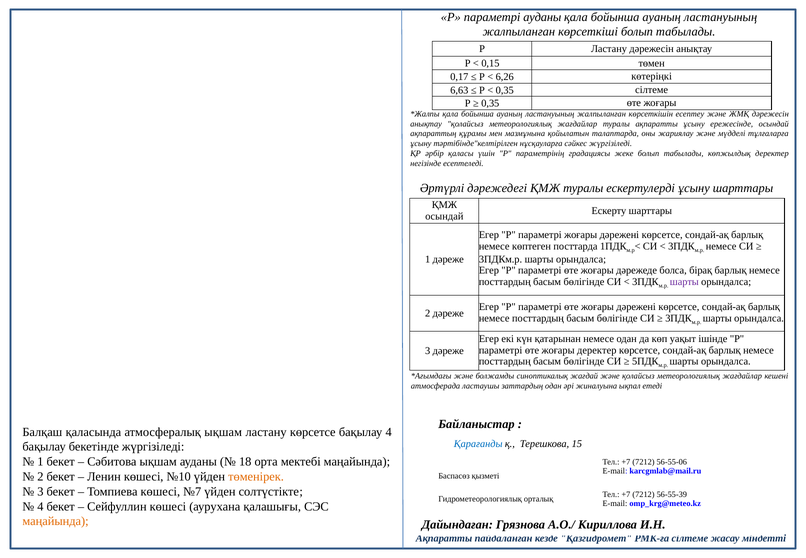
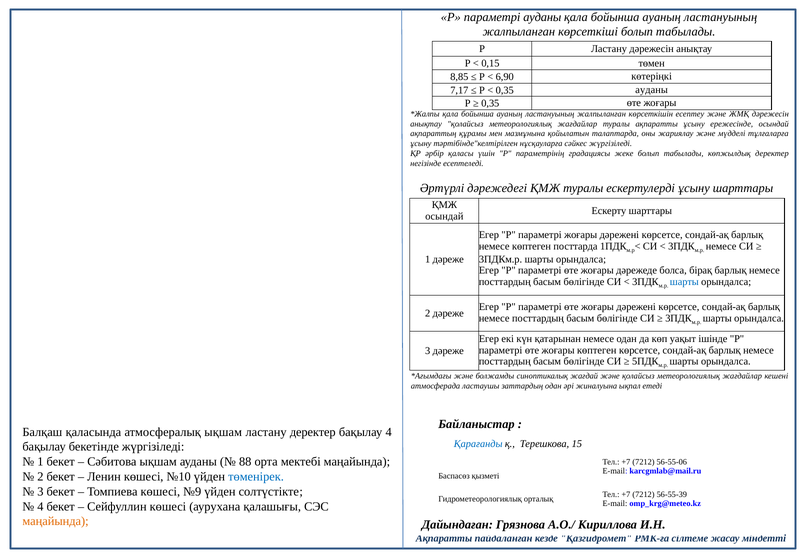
0,17: 0,17 -> 8,85
6,26: 6,26 -> 6,90
6,63: 6,63 -> 7,17
0,35 сілтеме: сілтеме -> ауданы
шарты at (684, 282) colour: purple -> blue
жоғары деректер: деректер -> көптеген
ластану көрсетсе: көрсетсе -> деректер
18: 18 -> 88
төменірек colour: orange -> blue
№7: №7 -> №9
